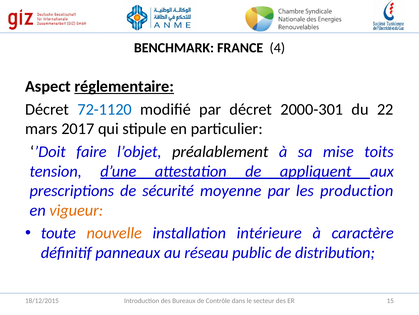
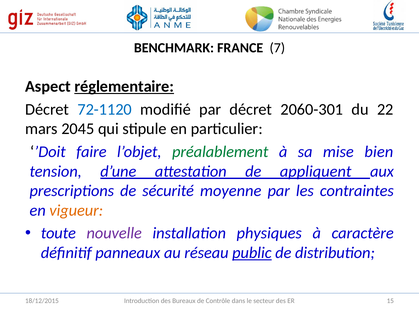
4: 4 -> 7
2000-301: 2000-301 -> 2060-301
2017: 2017 -> 2045
préalablement colour: black -> green
toits: toits -> bien
production: production -> contraintes
nouvelle colour: orange -> purple
intérieure: intérieure -> physiques
public underline: none -> present
